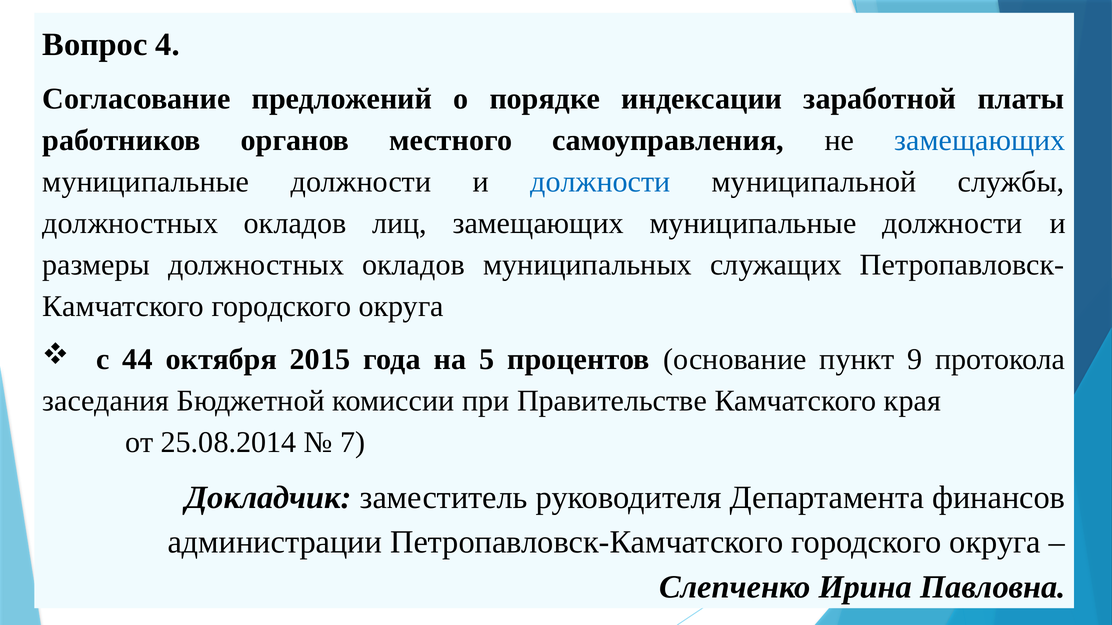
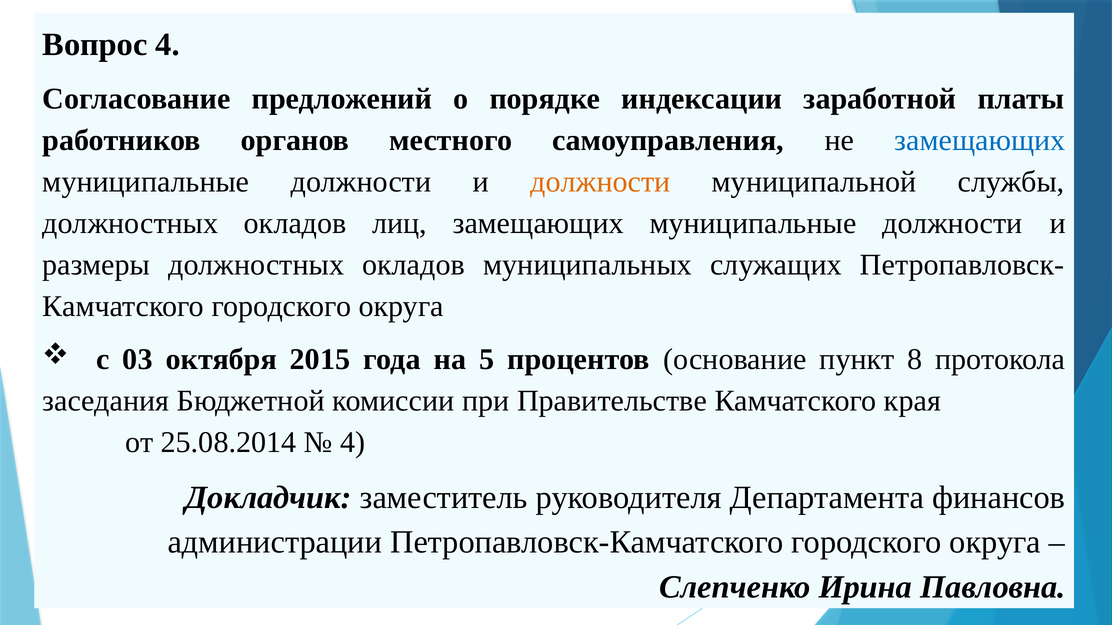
должности at (600, 182) colour: blue -> orange
44: 44 -> 03
9: 9 -> 8
7 at (353, 443): 7 -> 4
